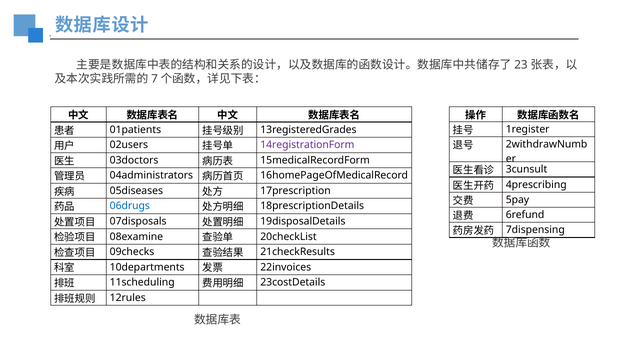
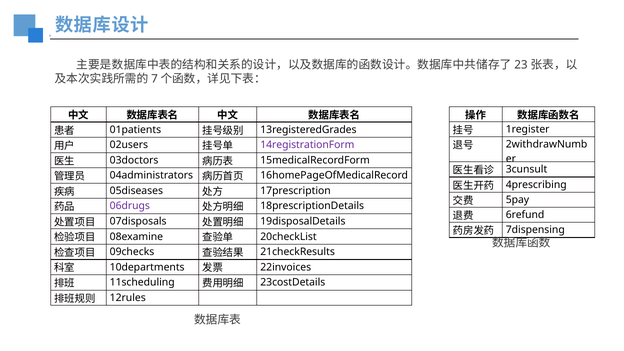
06drugs colour: blue -> purple
